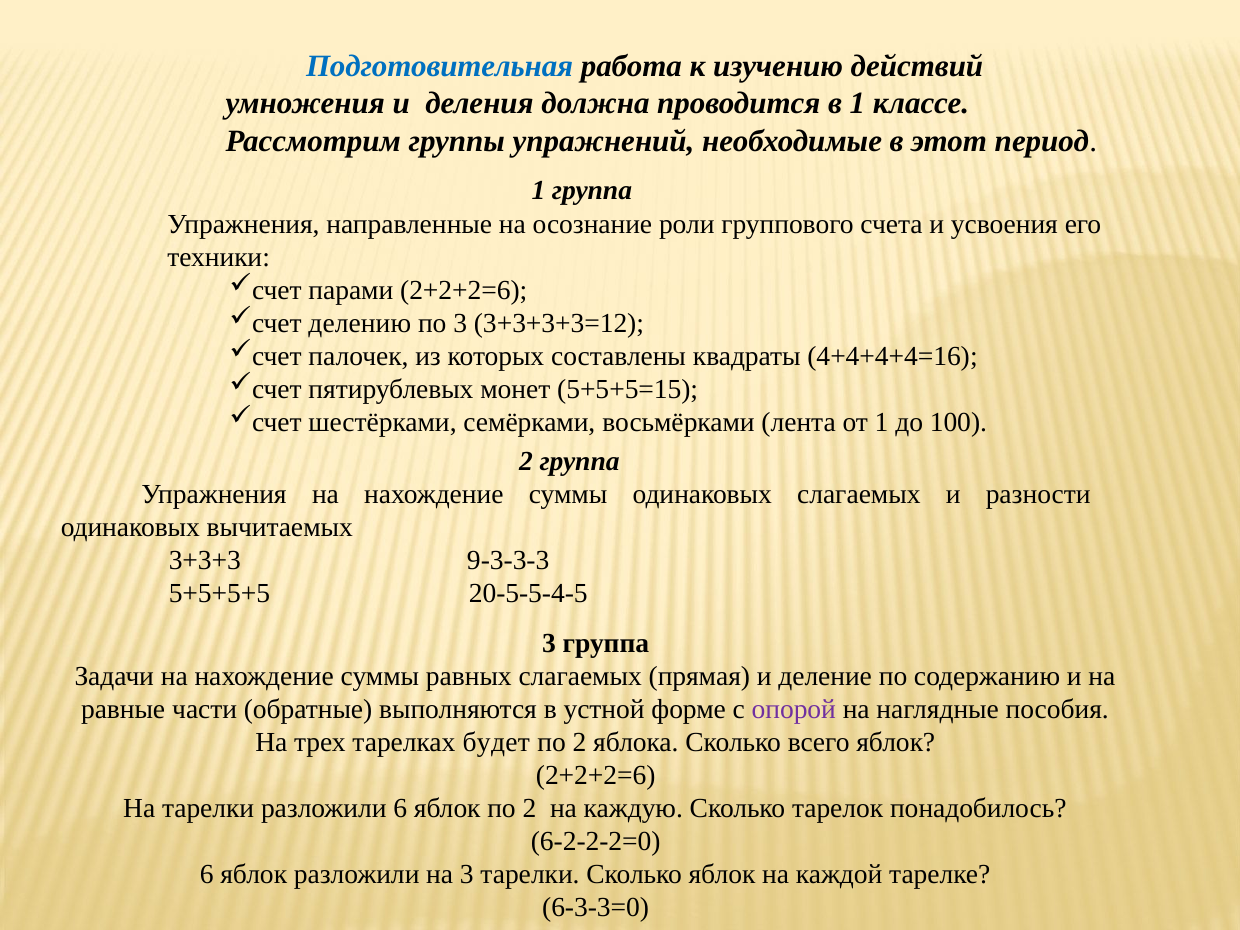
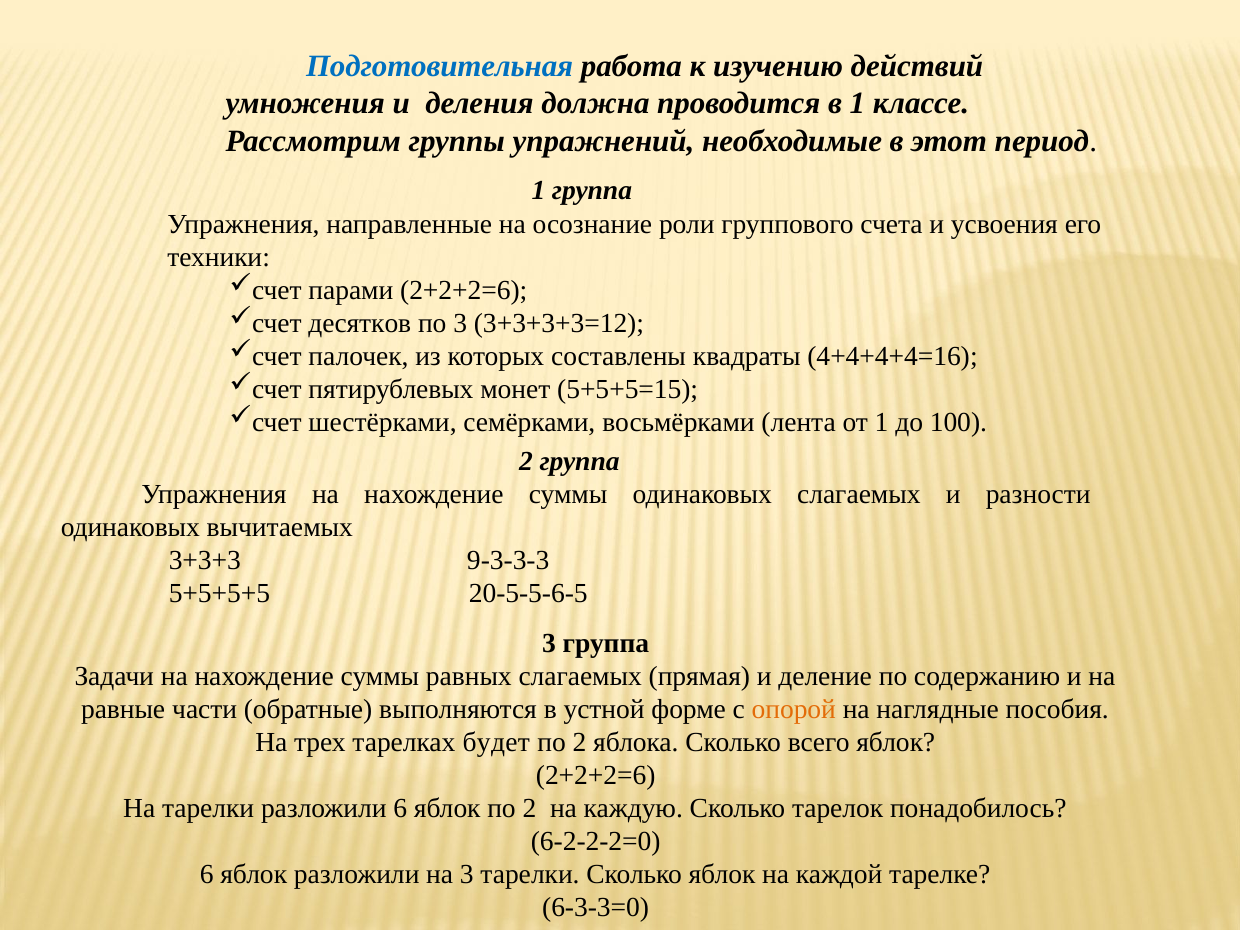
делению: делению -> десятков
20-5-5-4-5: 20-5-5-4-5 -> 20-5-5-6-5
опорой colour: purple -> orange
